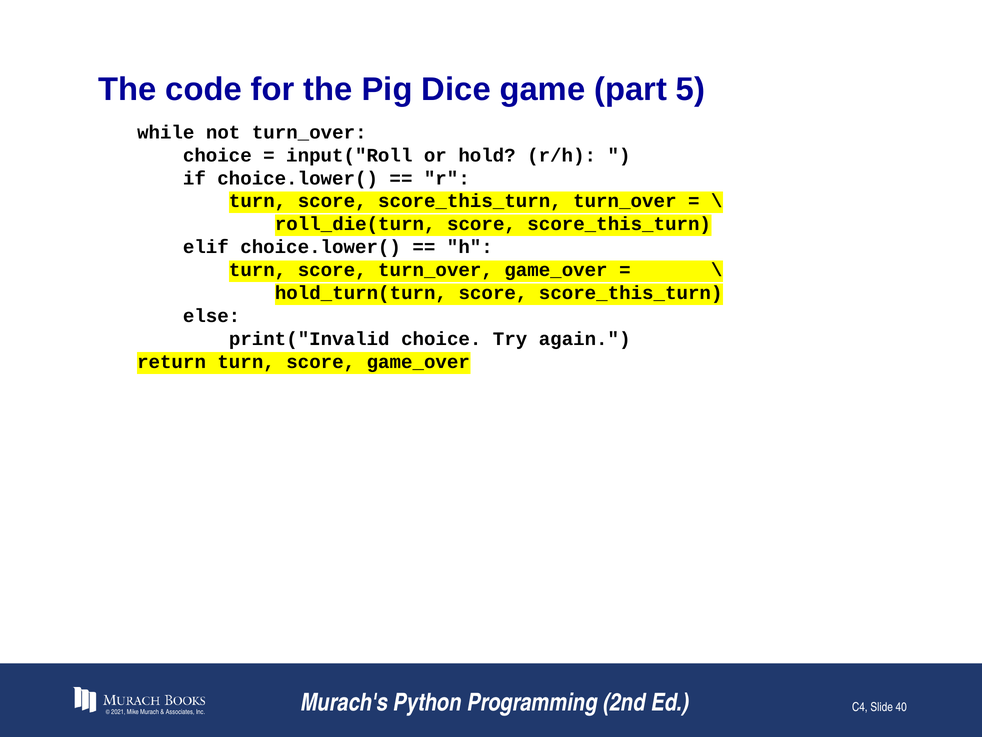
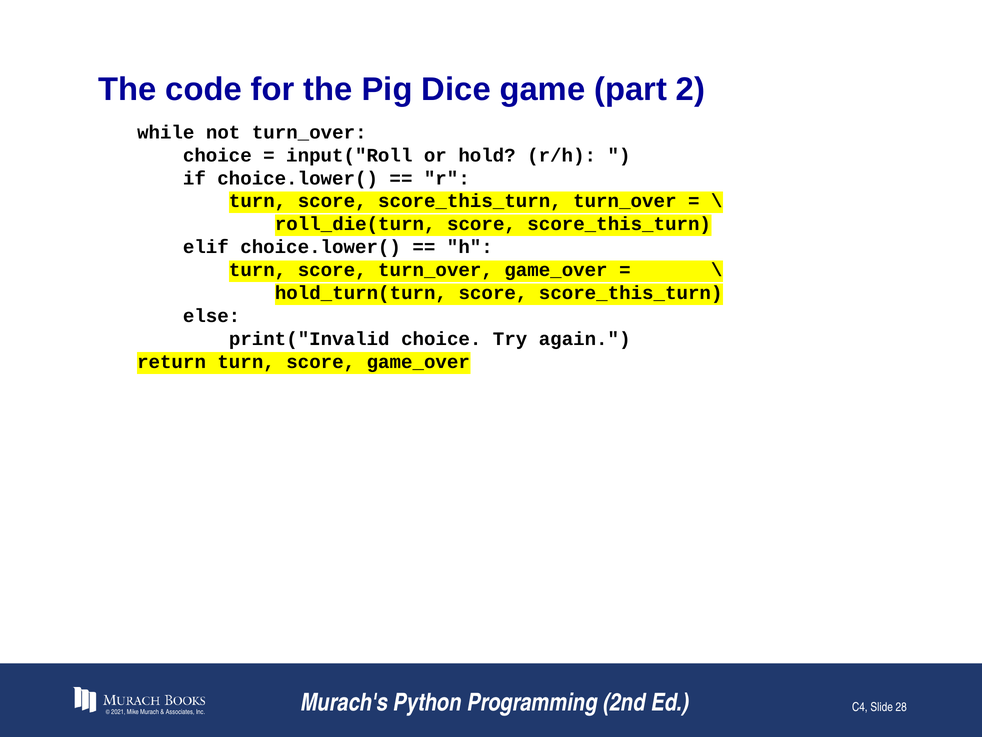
5: 5 -> 2
40: 40 -> 28
